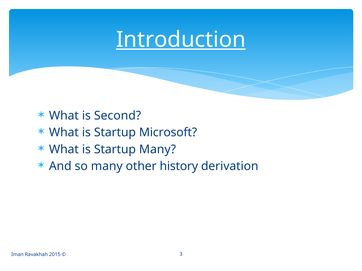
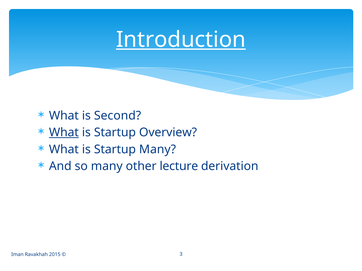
What at (64, 133) underline: none -> present
Microsoft: Microsoft -> Overview
history: history -> lecture
